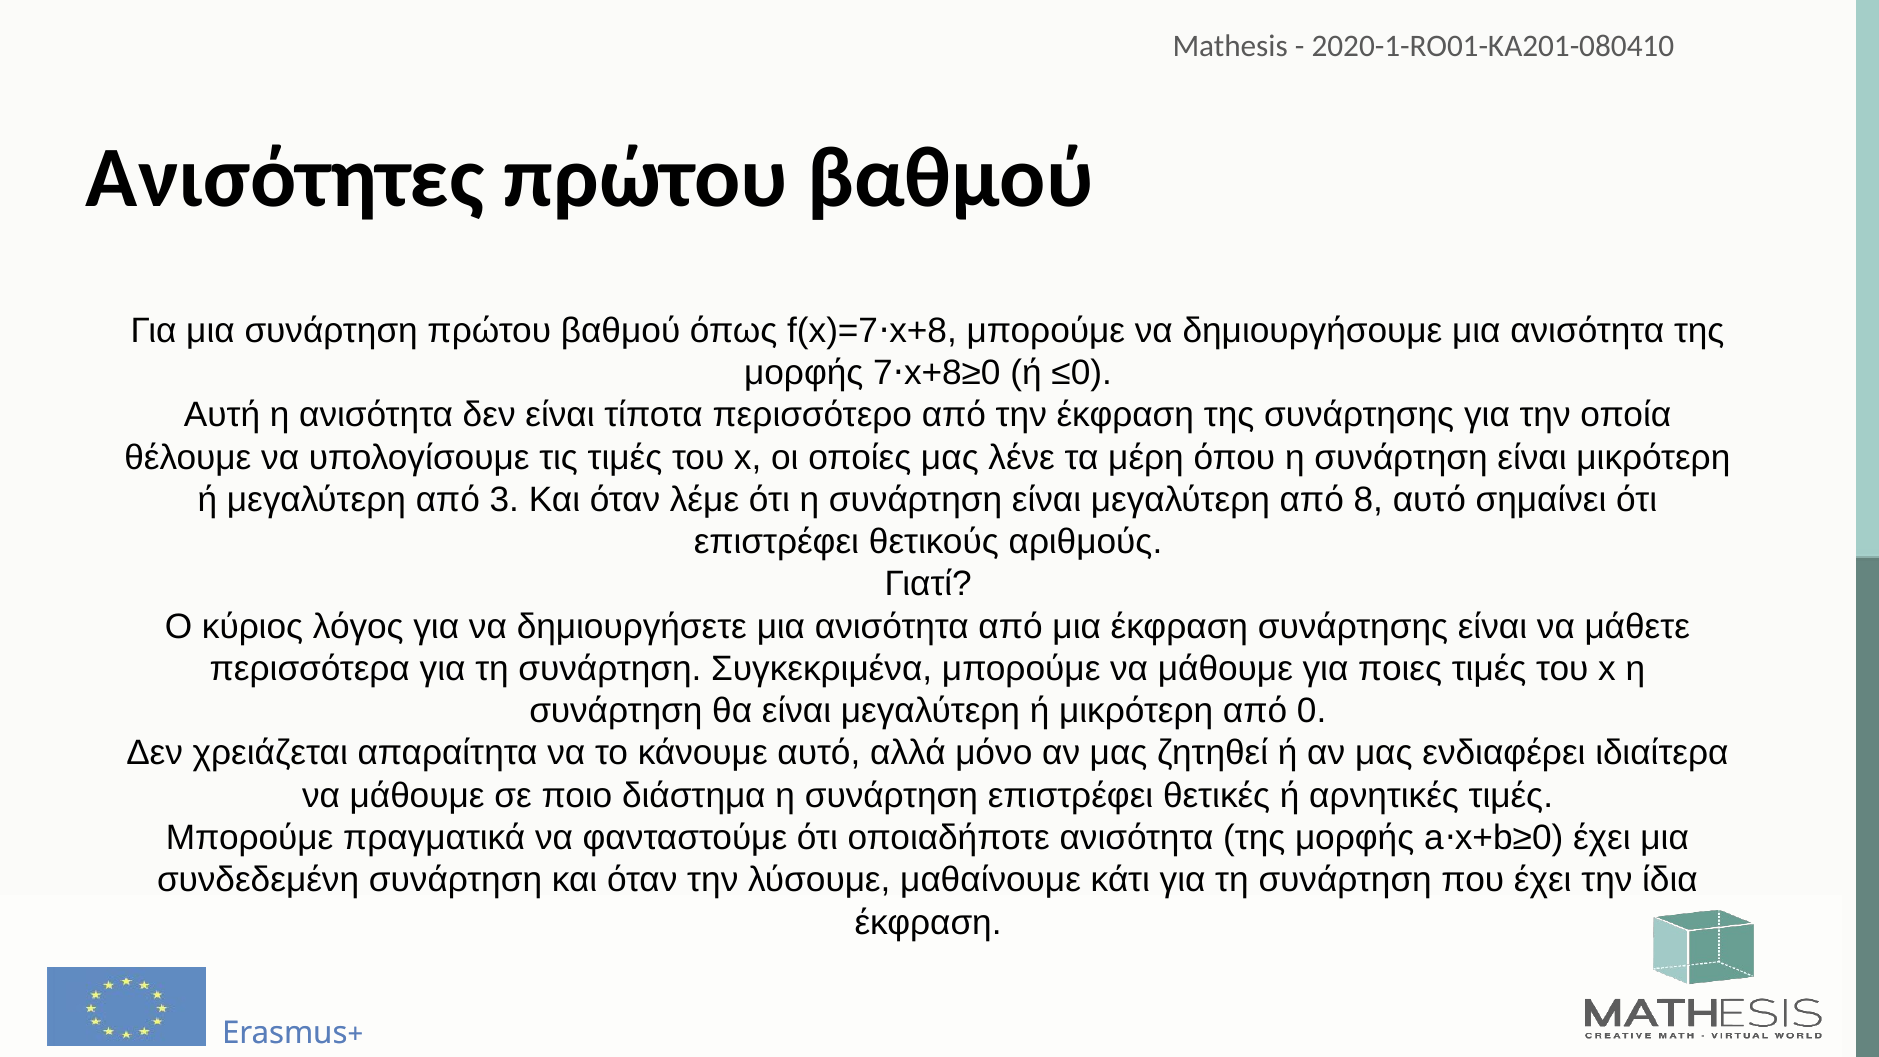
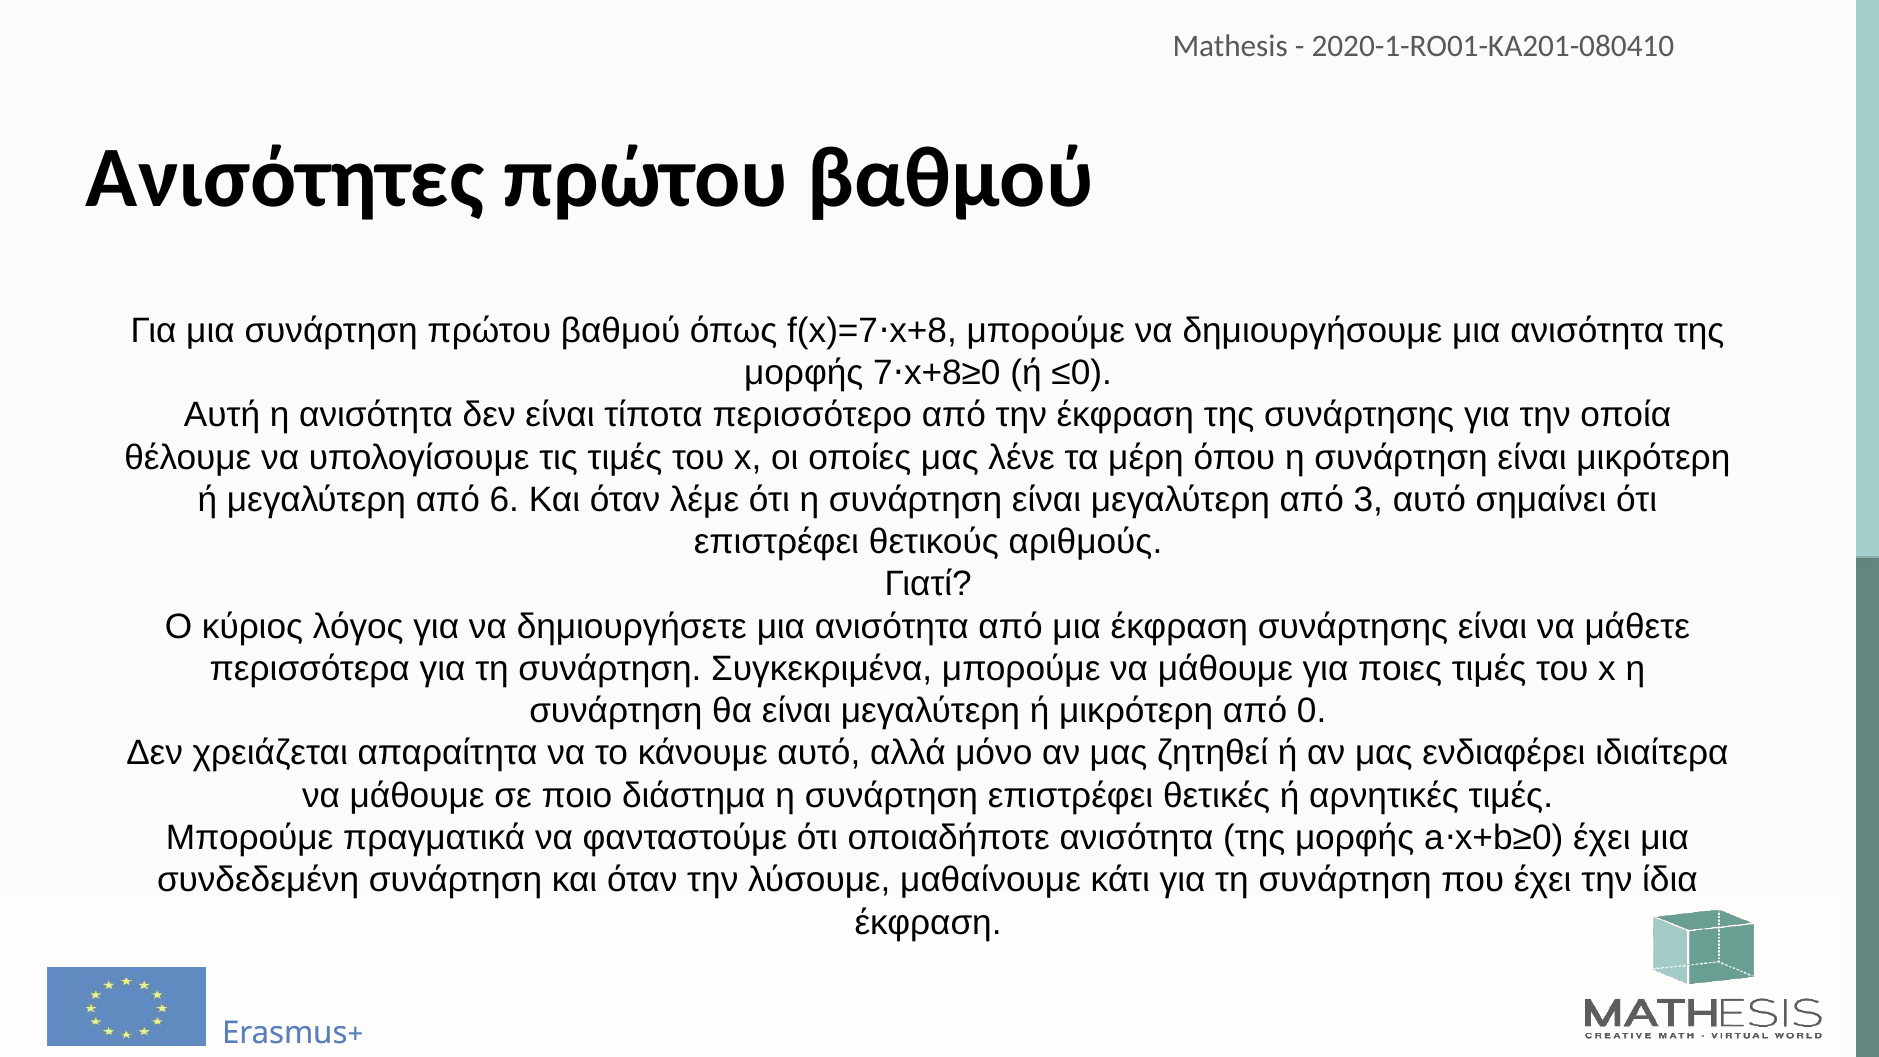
3: 3 -> 6
8: 8 -> 3
